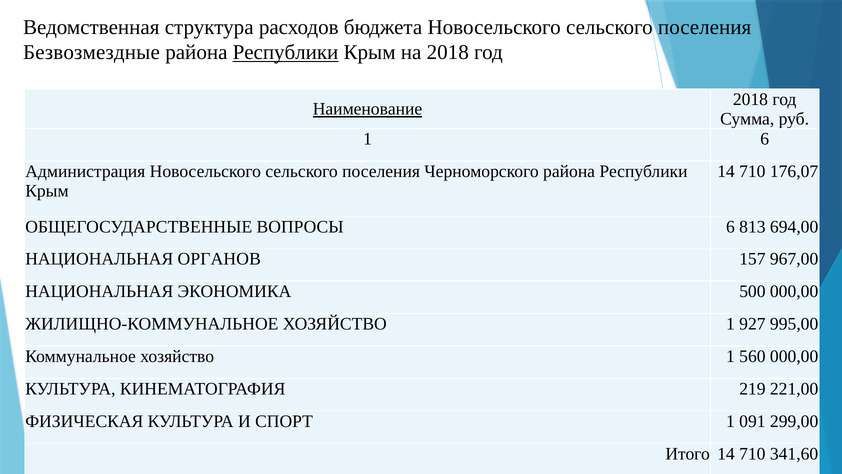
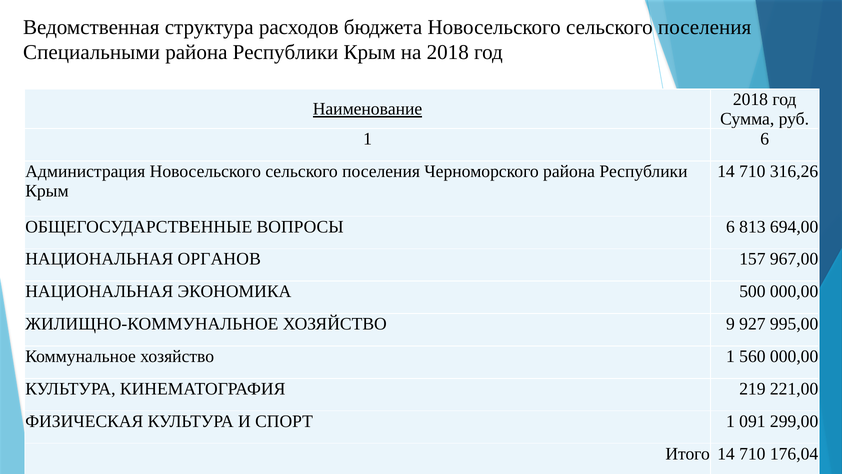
Безвозмездные: Безвозмездные -> Специальными
Республики at (286, 52) underline: present -> none
176,07: 176,07 -> 316,26
ЖИЛИЩНО-КОММУНАЛЬНОЕ ХОЗЯЙСТВО 1: 1 -> 9
341,60: 341,60 -> 176,04
